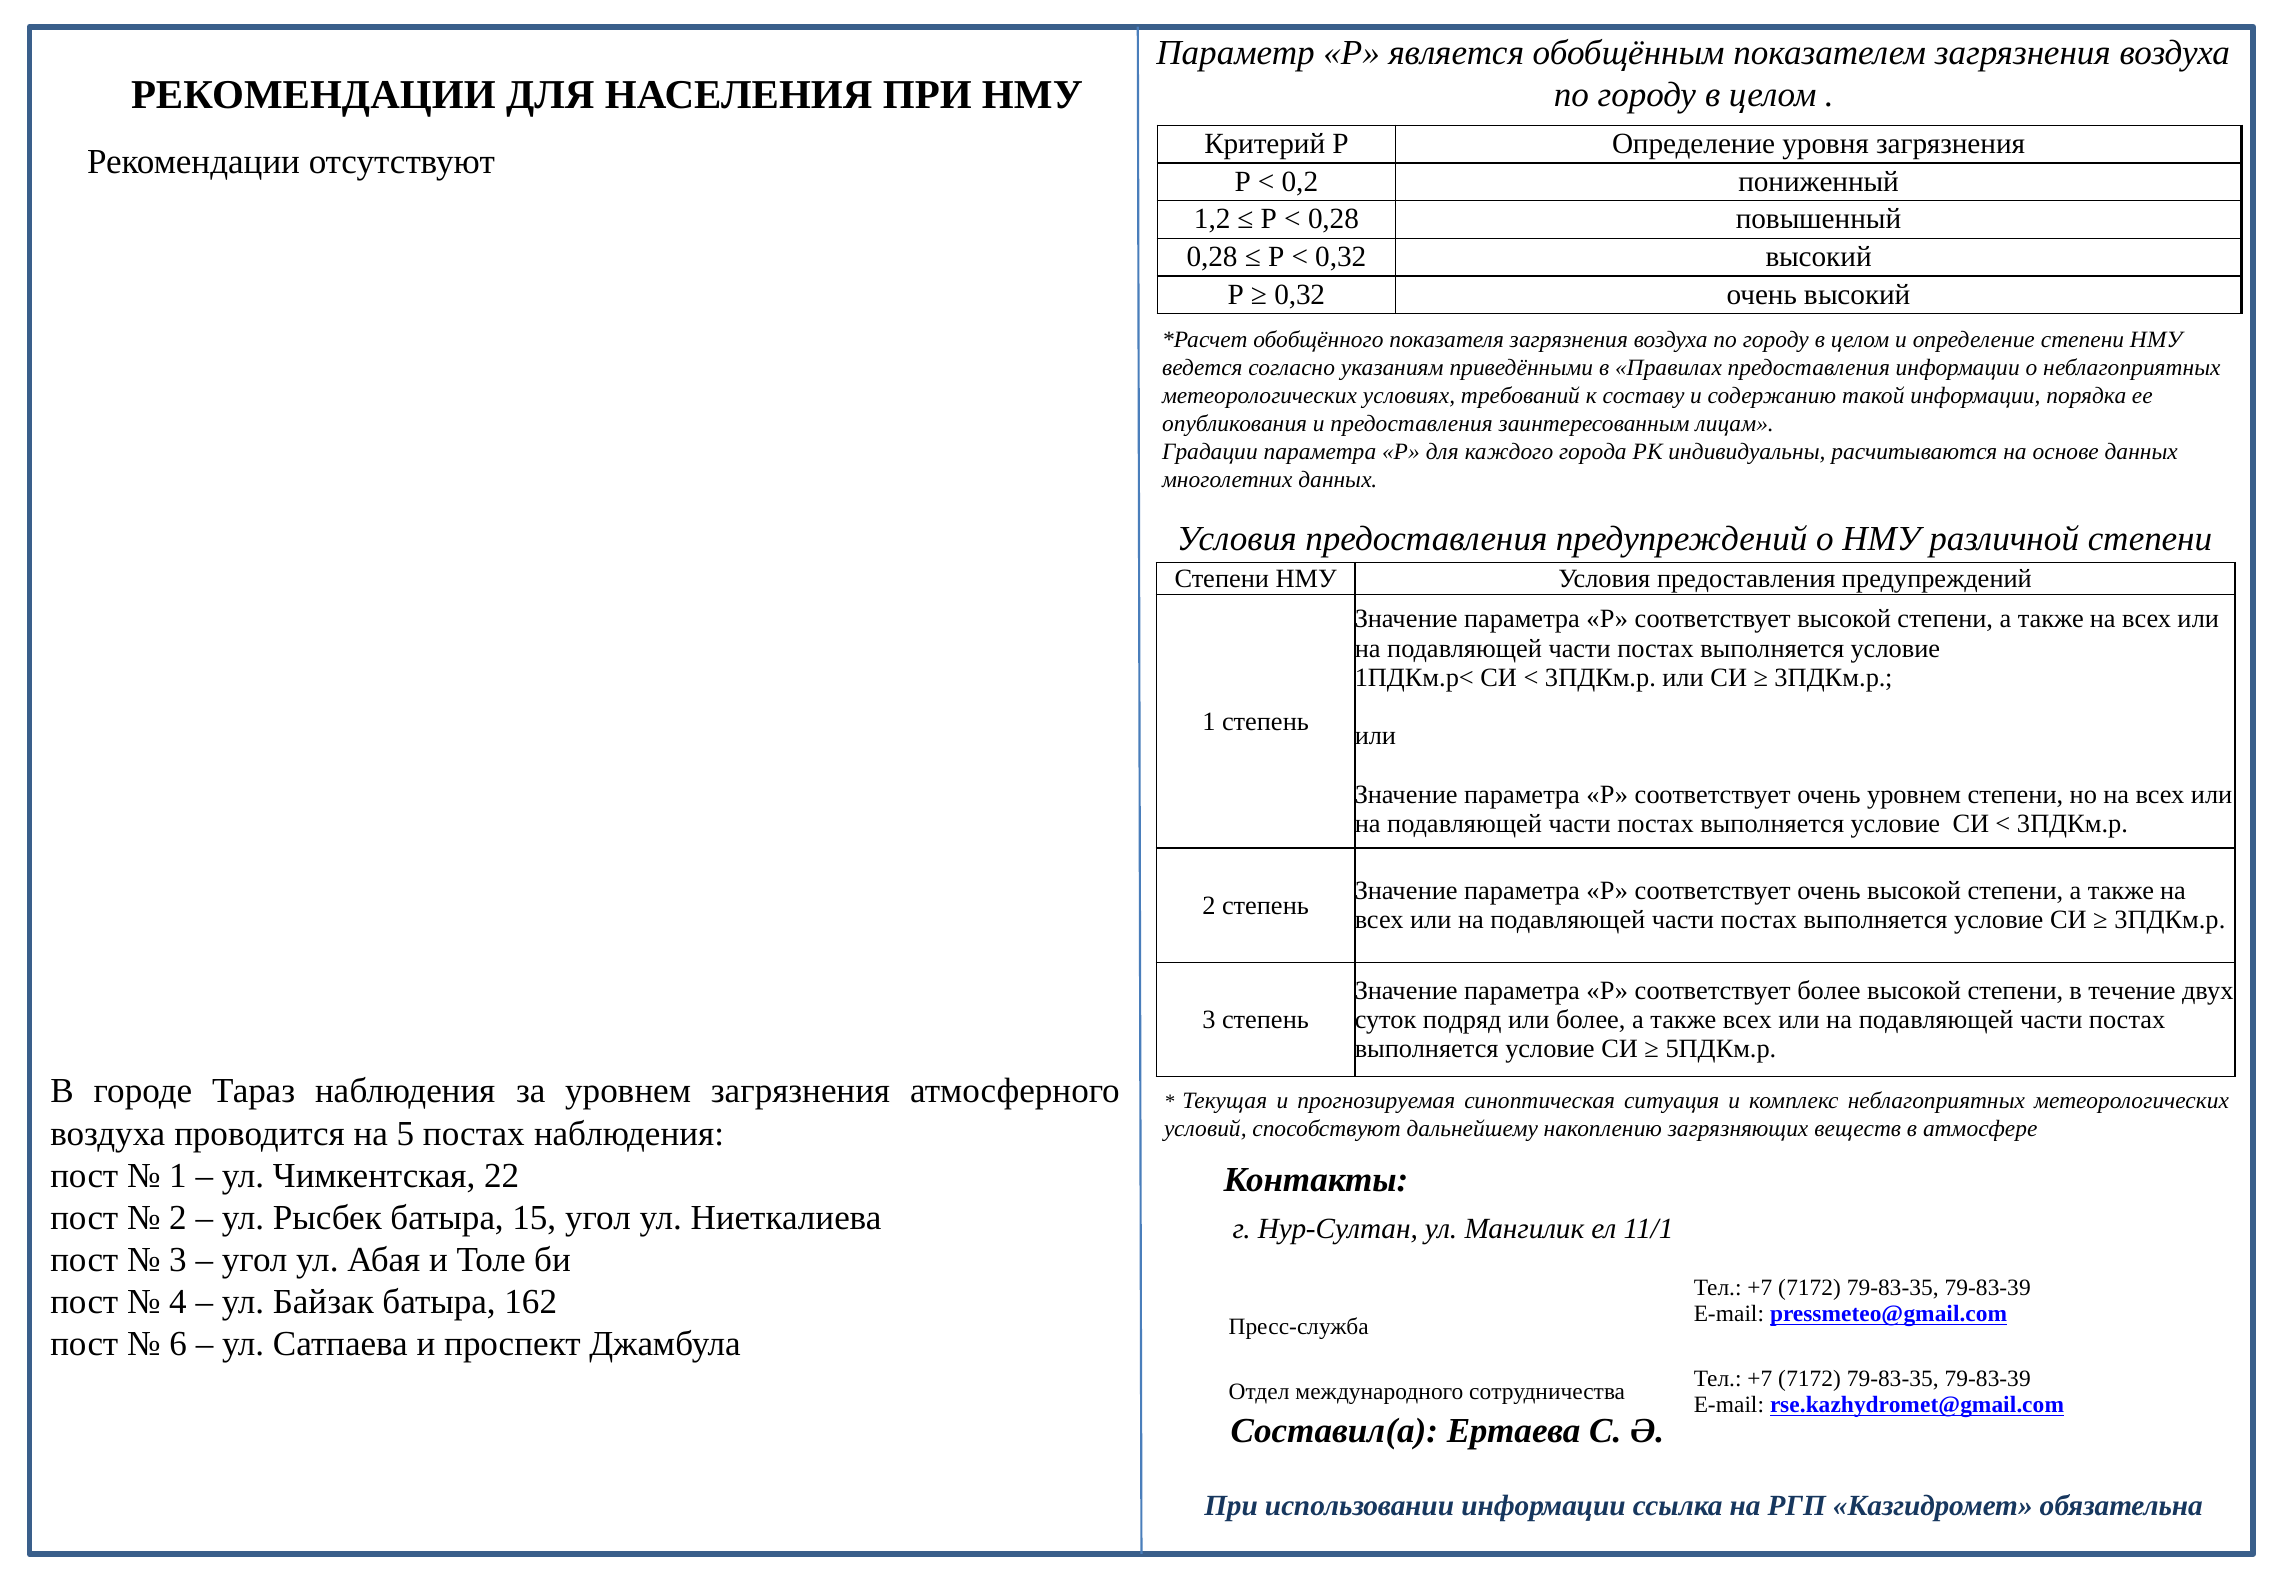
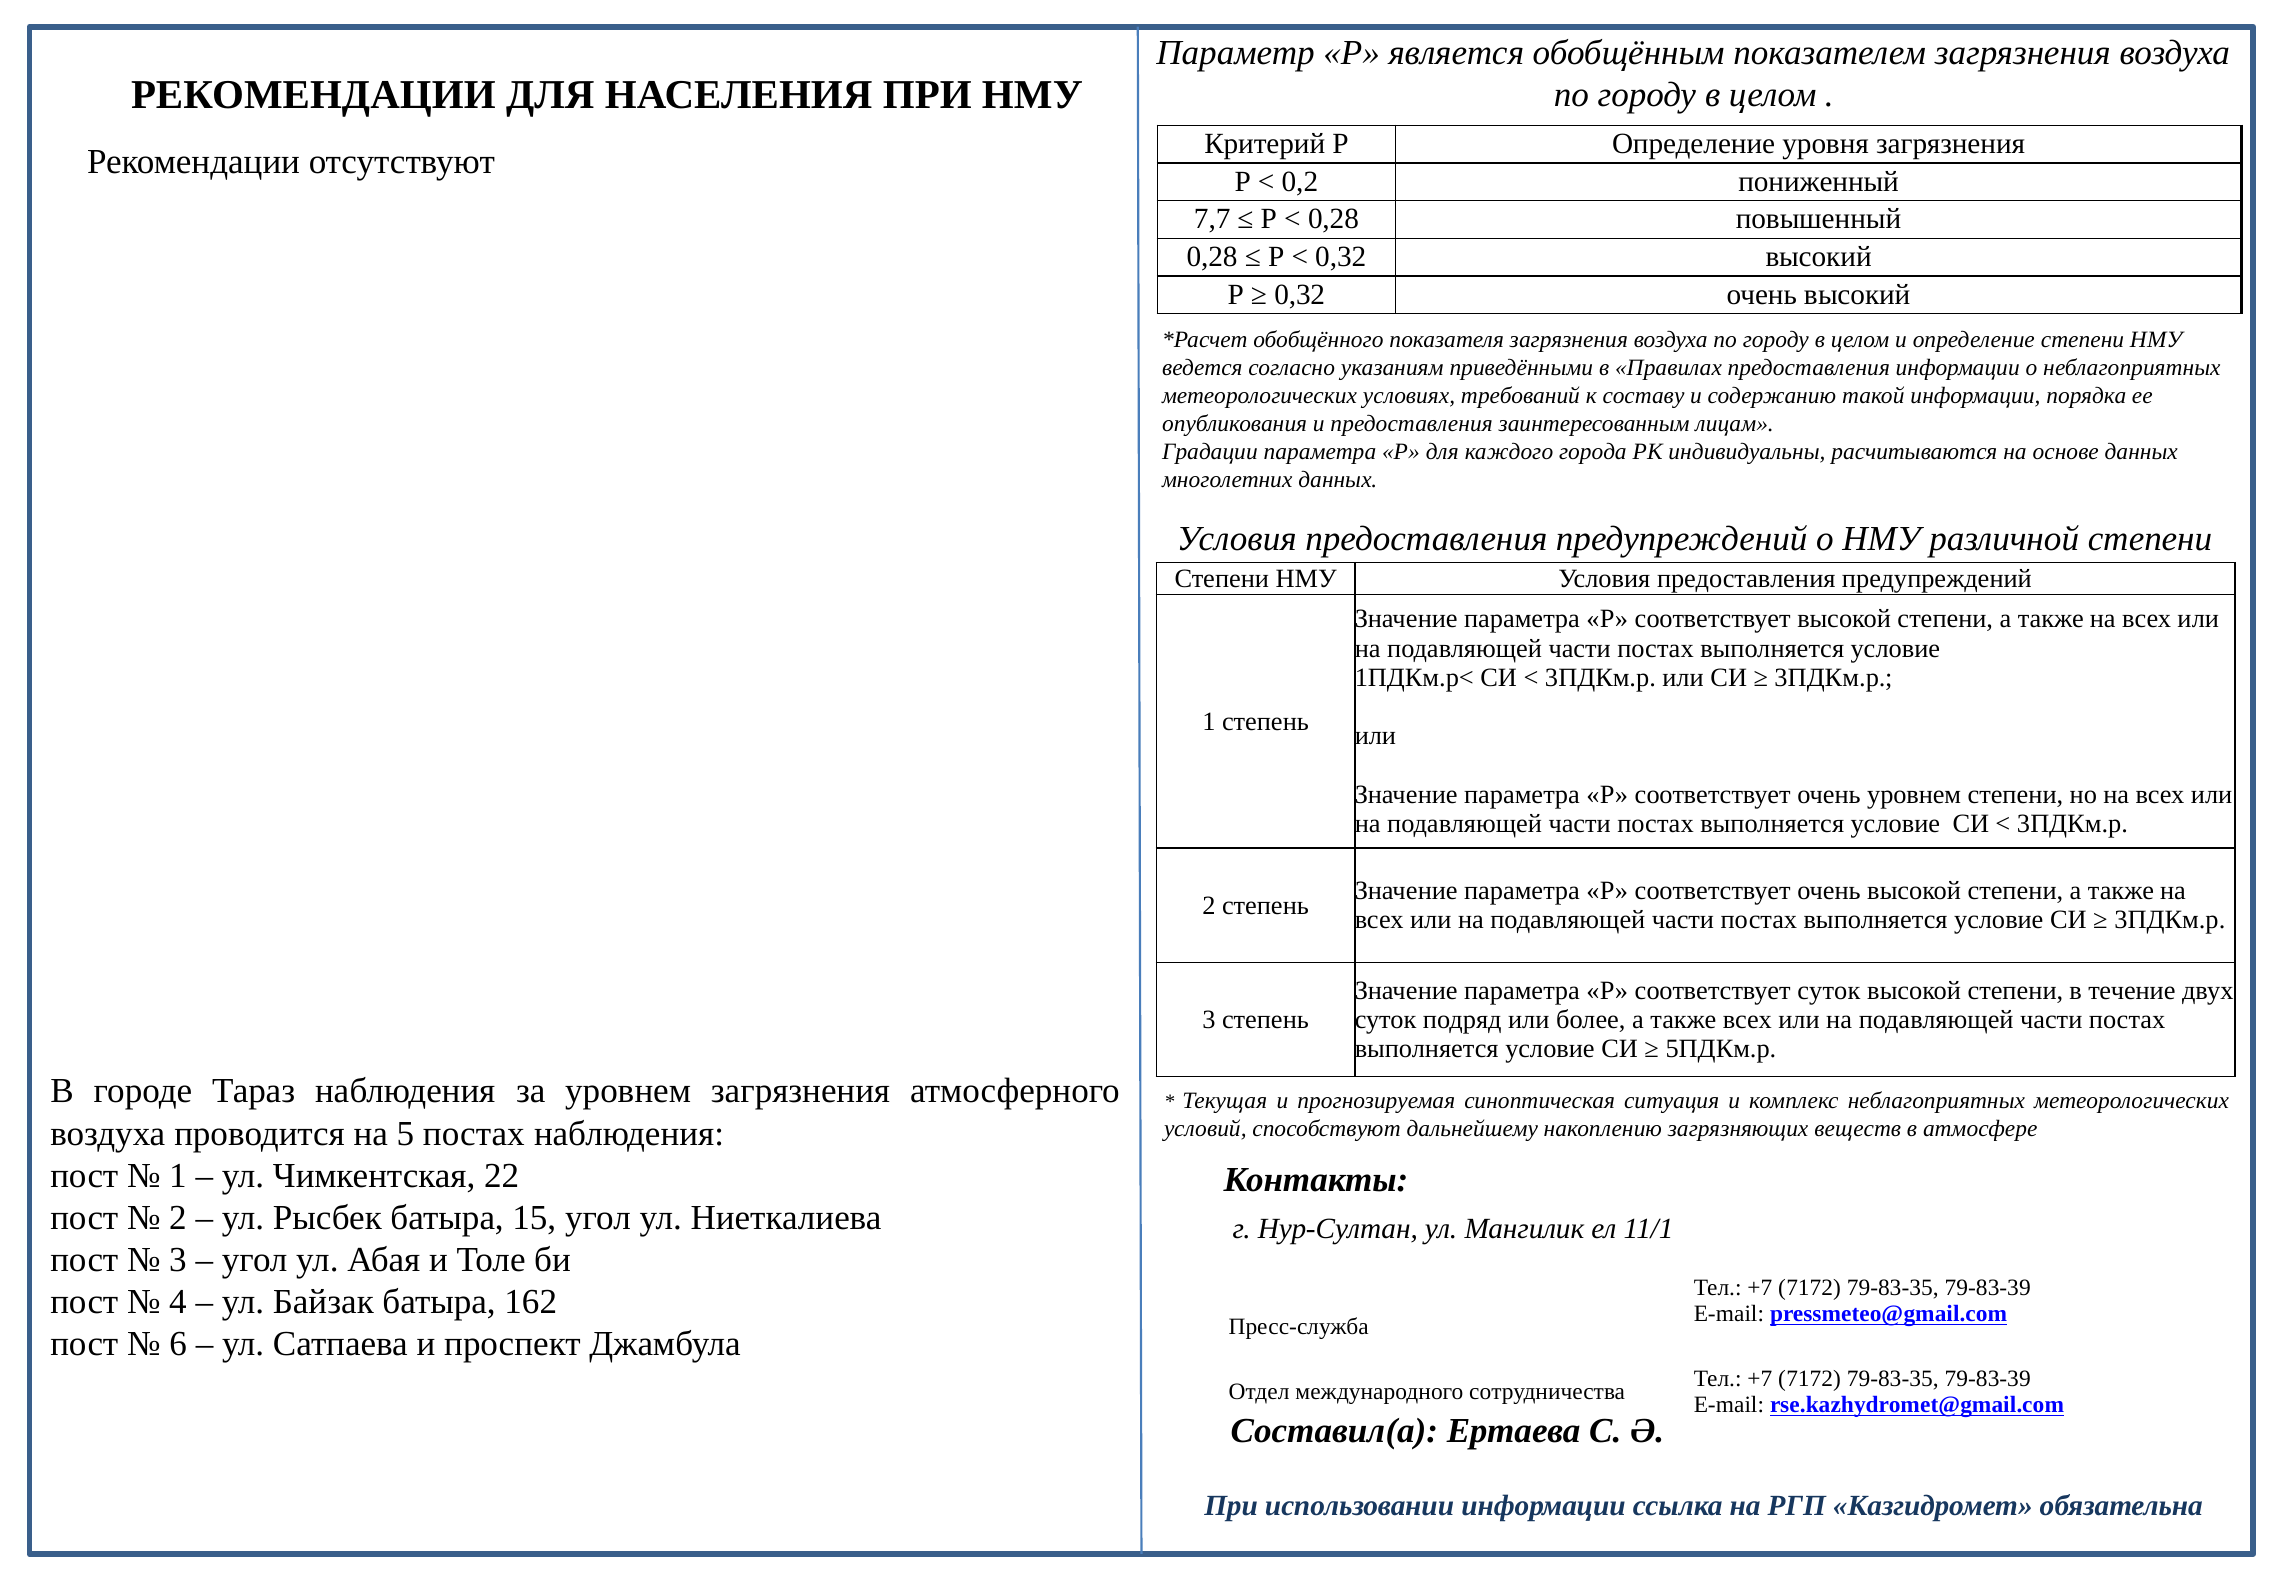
1,2: 1,2 -> 7,7
соответствует более: более -> суток
